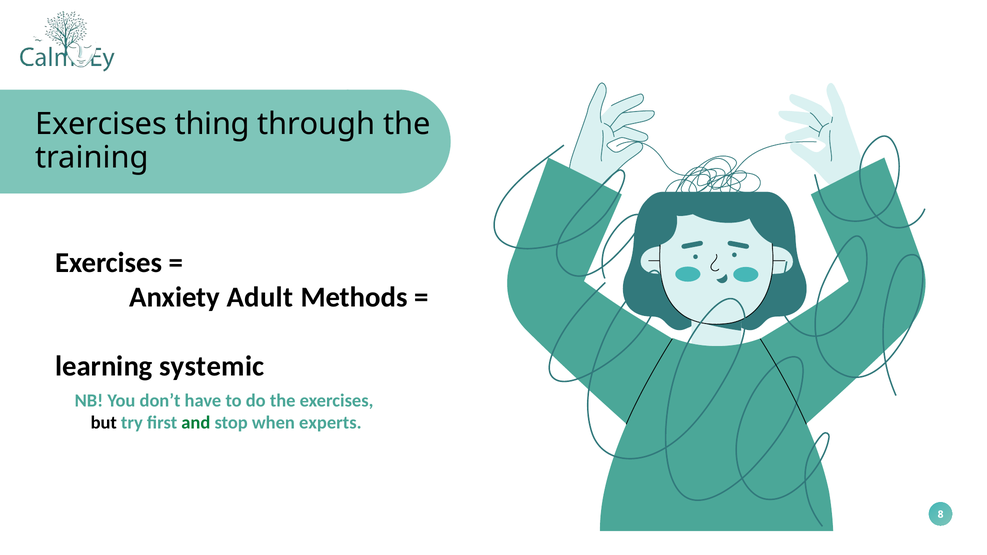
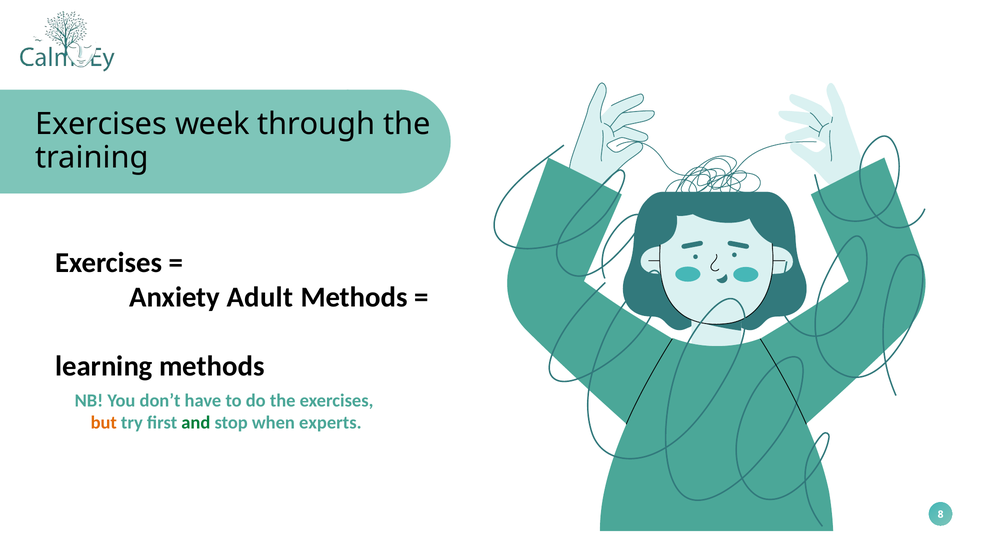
thing: thing -> week
learning systemic: systemic -> methods
but colour: black -> orange
